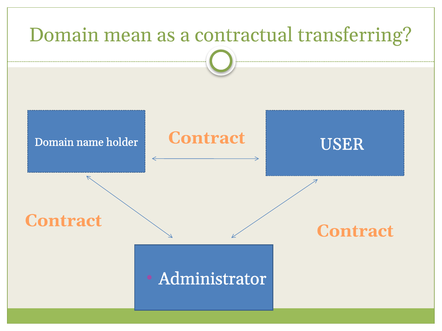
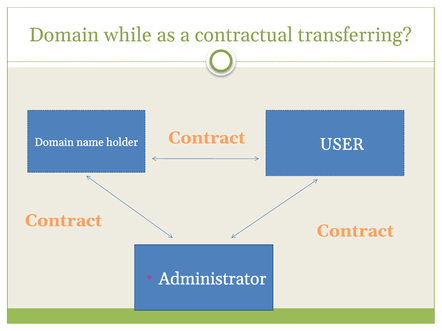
mean: mean -> while
